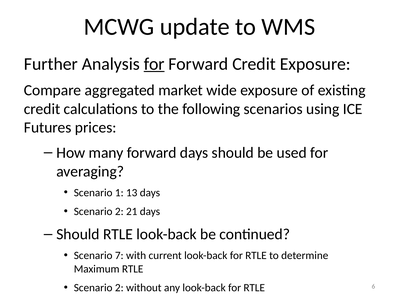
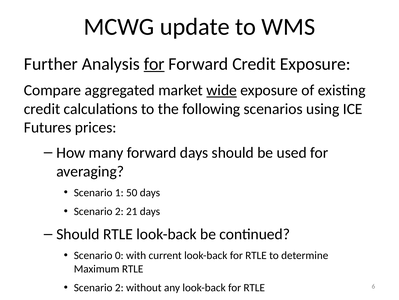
wide underline: none -> present
13: 13 -> 50
7: 7 -> 0
